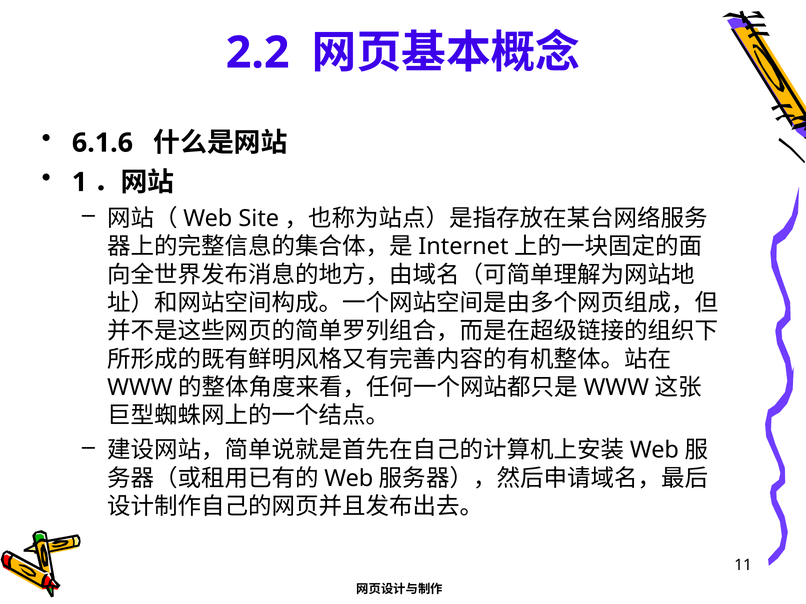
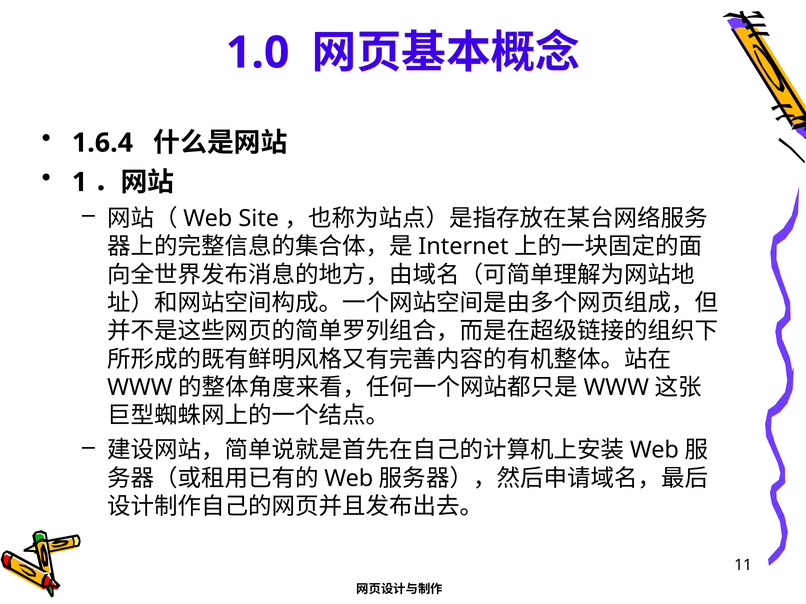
2.2: 2.2 -> 1.0
6.1.6: 6.1.6 -> 1.6.4
